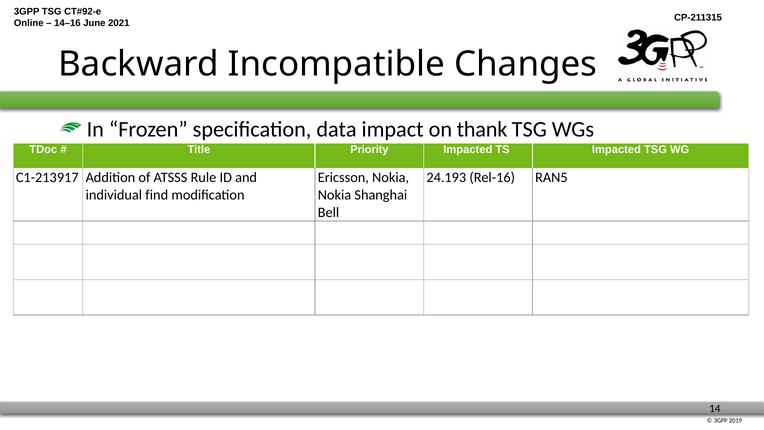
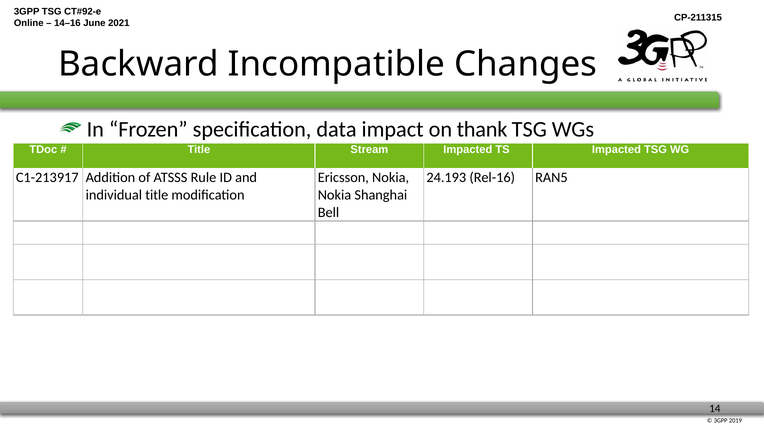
Priority: Priority -> Stream
individual find: find -> title
